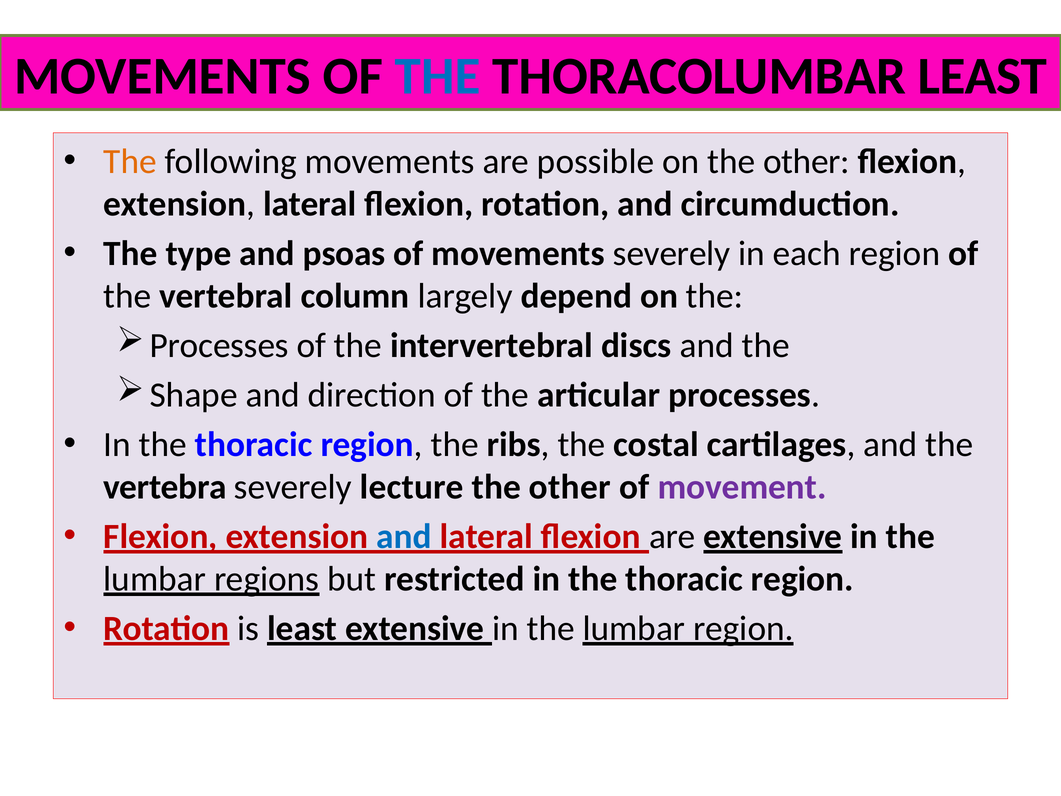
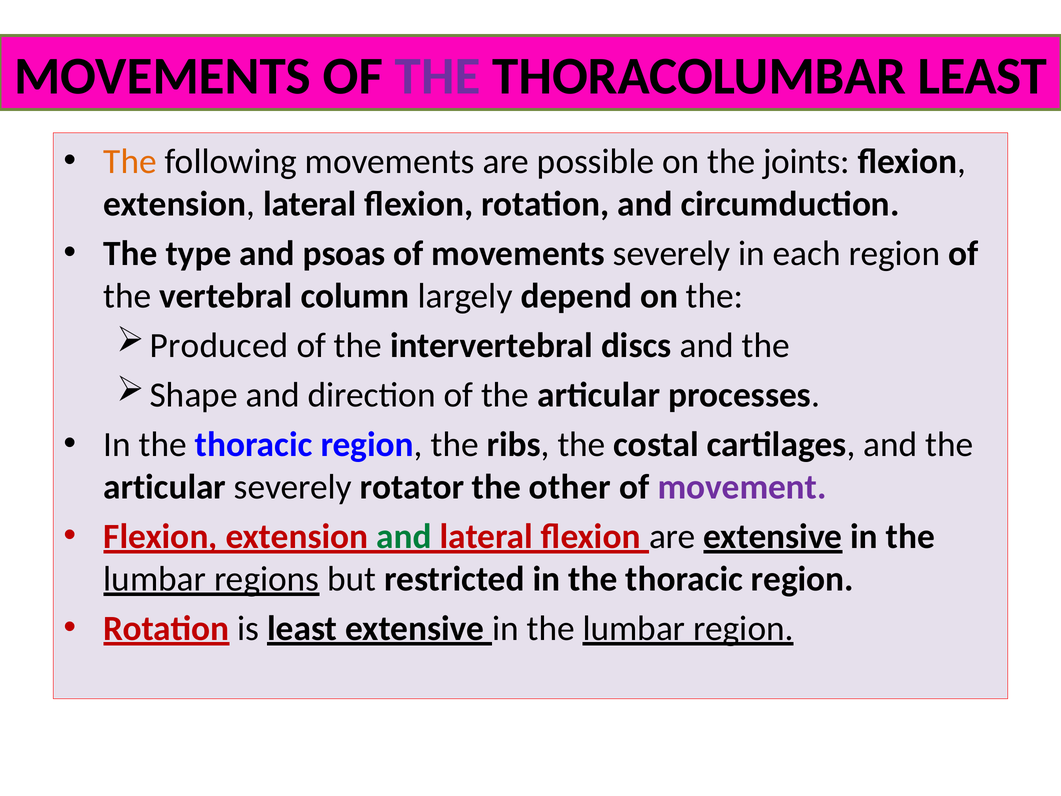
THE at (438, 76) colour: blue -> purple
on the other: other -> joints
Processes at (219, 346): Processes -> Produced
vertebra at (165, 487): vertebra -> articular
lecture: lecture -> rotator
and at (404, 536) colour: blue -> green
